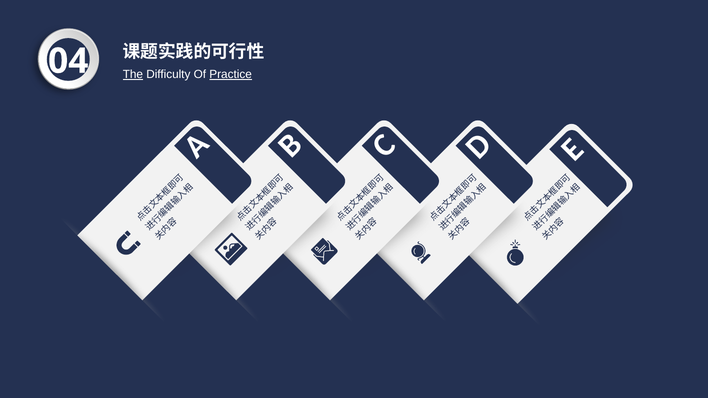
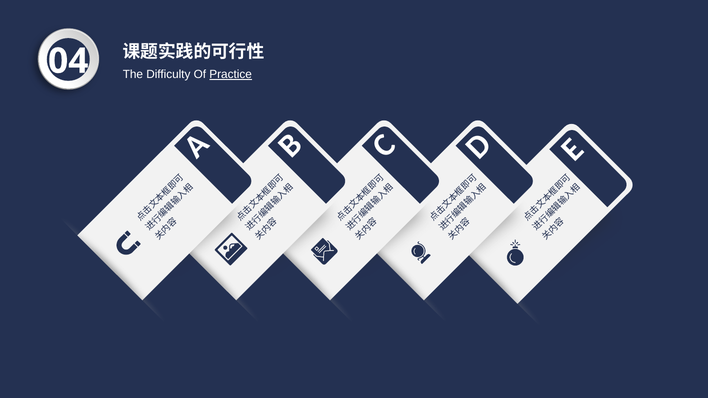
The underline: present -> none
